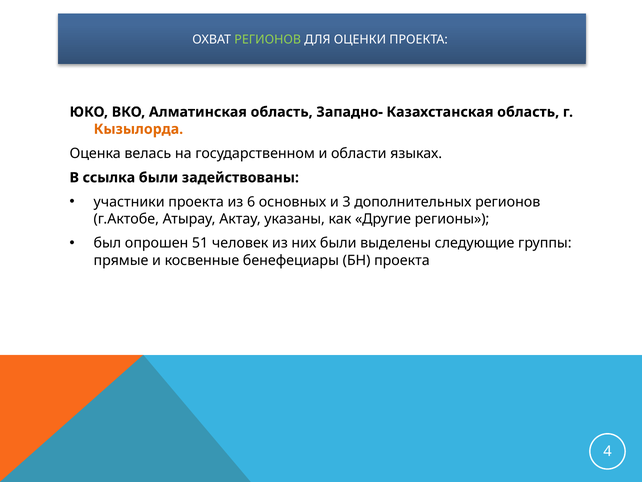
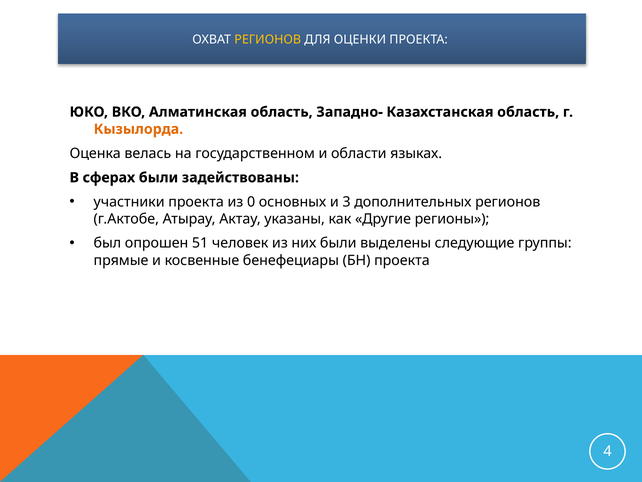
РЕГИОНОВ at (268, 40) colour: light green -> yellow
ссылка: ссылка -> сферах
6: 6 -> 0
